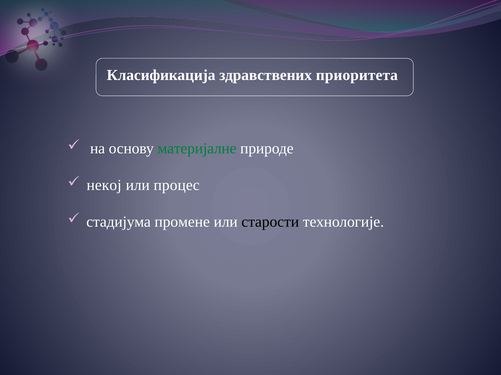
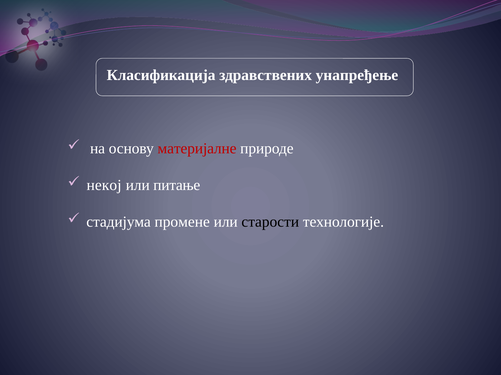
приоритета: приоритета -> унапређење
материјалне colour: green -> red
процес: процес -> питање
